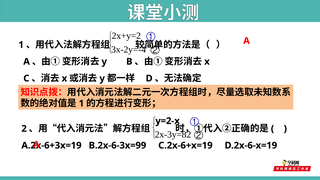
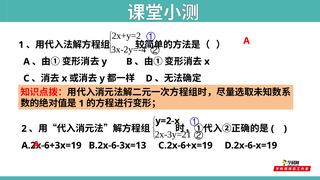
2x-3y=82: 2x-3y=82 -> 2x-3y=21
B.2x-6-3x=99: B.2x-6-3x=99 -> B.2x-6-3x=13
